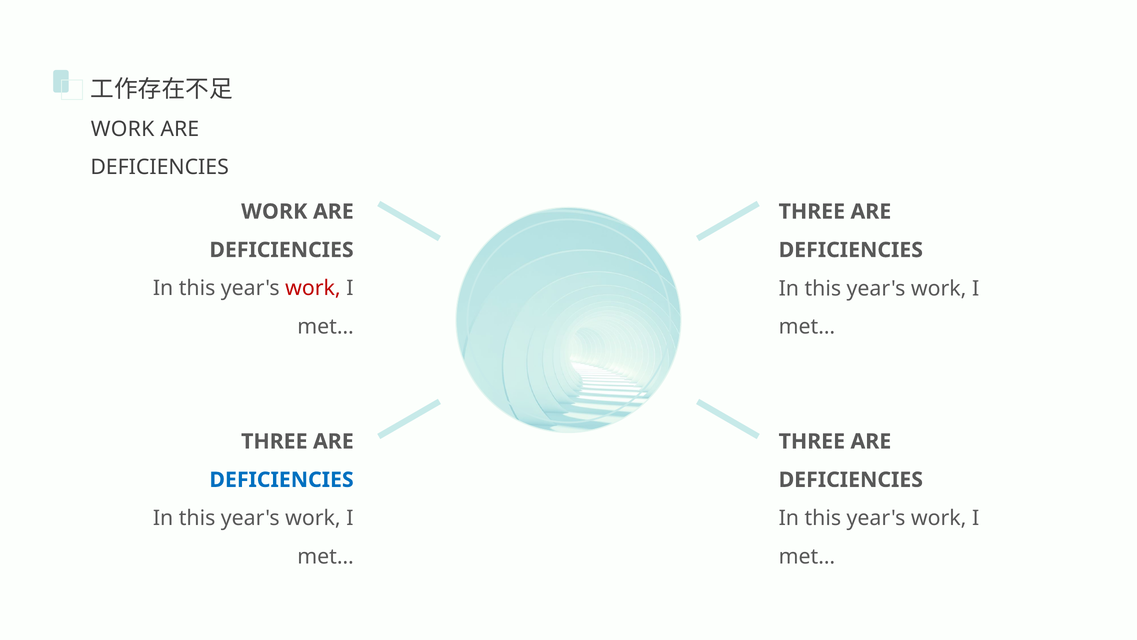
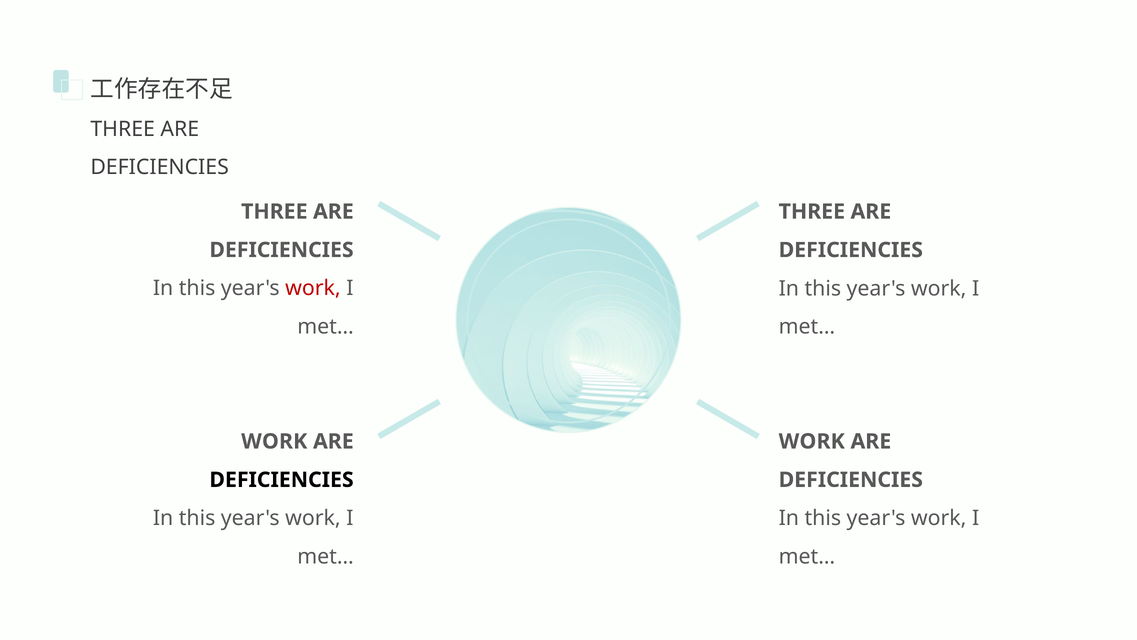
WORK at (123, 129): WORK -> THREE
WORK at (274, 211): WORK -> THREE
THREE at (274, 441): THREE -> WORK
THREE at (812, 441): THREE -> WORK
DEFICIENCIES at (282, 480) colour: blue -> black
